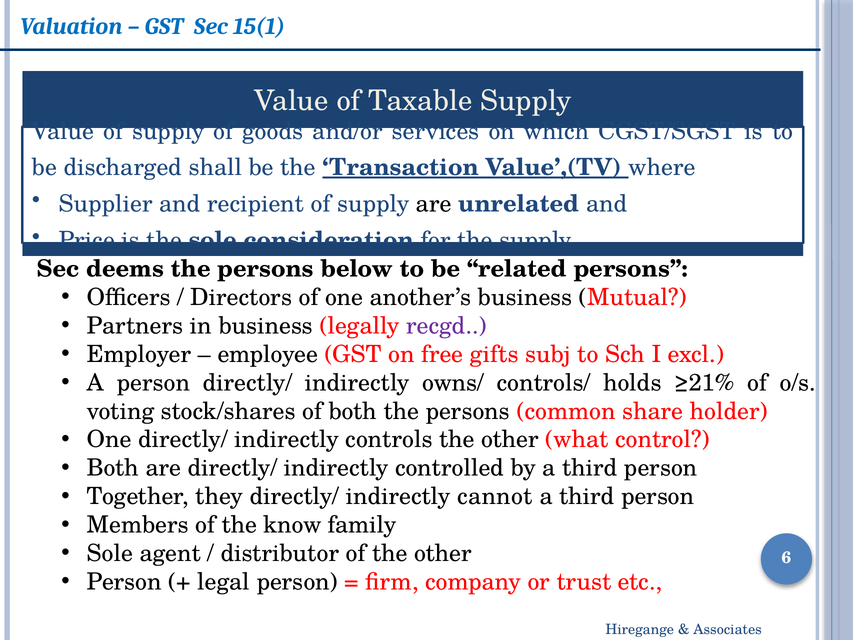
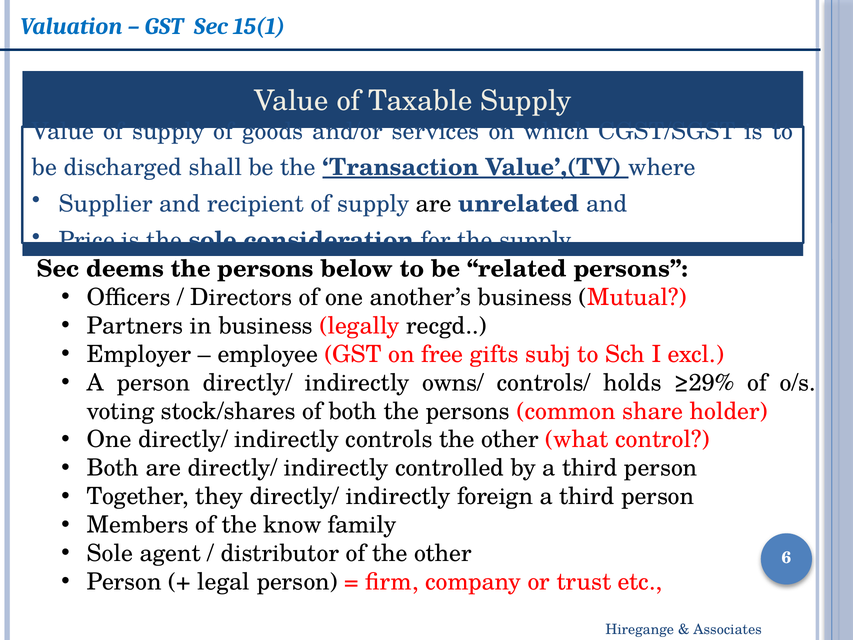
recgd colour: purple -> black
≥21%: ≥21% -> ≥29%
cannot: cannot -> foreign
